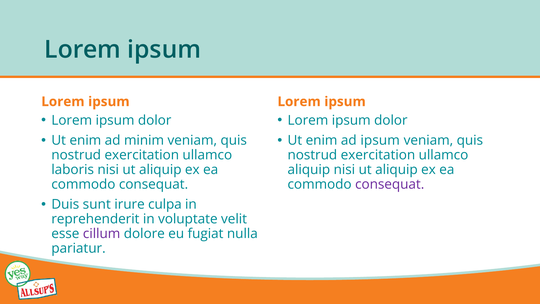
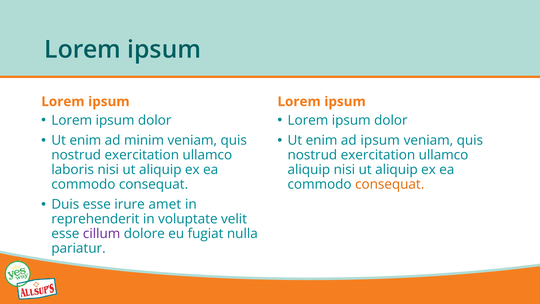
consequat at (390, 184) colour: purple -> orange
Duis sunt: sunt -> esse
culpa: culpa -> amet
